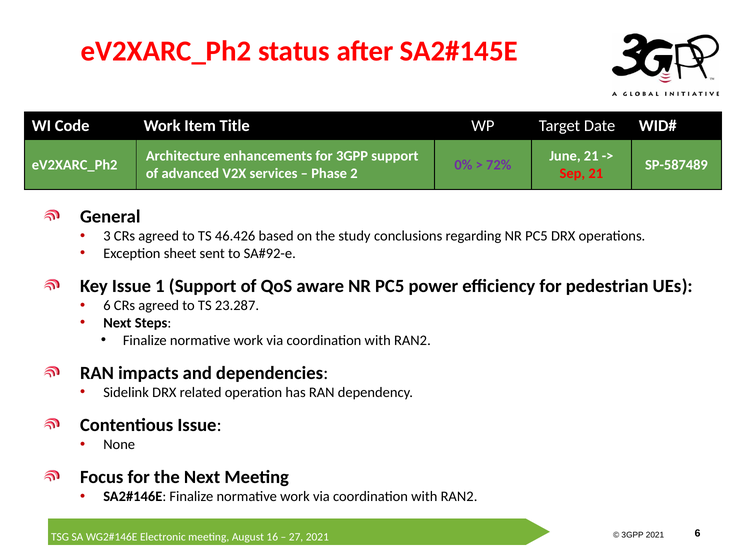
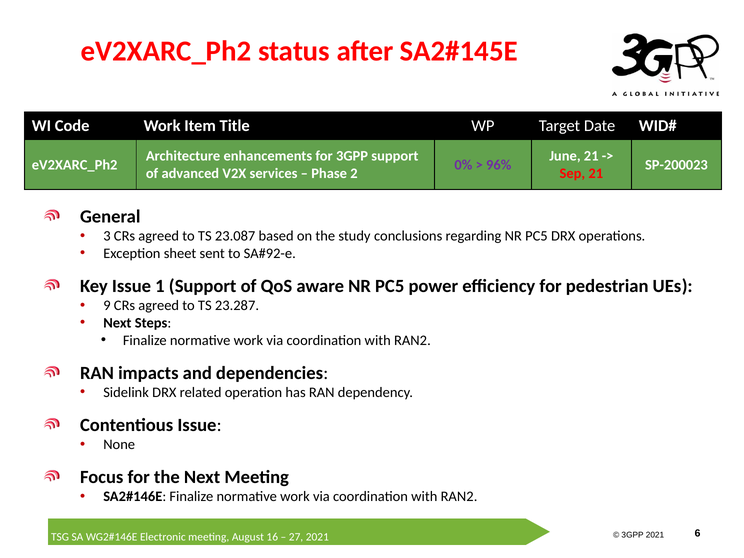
72%: 72% -> 96%
SP-587489: SP-587489 -> SP-200023
46.426: 46.426 -> 23.087
6 at (107, 306): 6 -> 9
